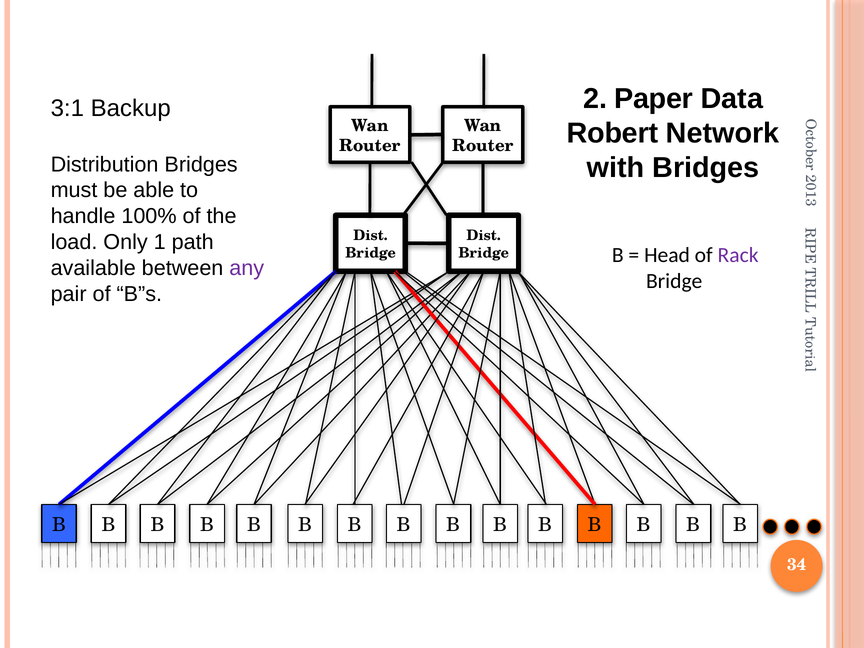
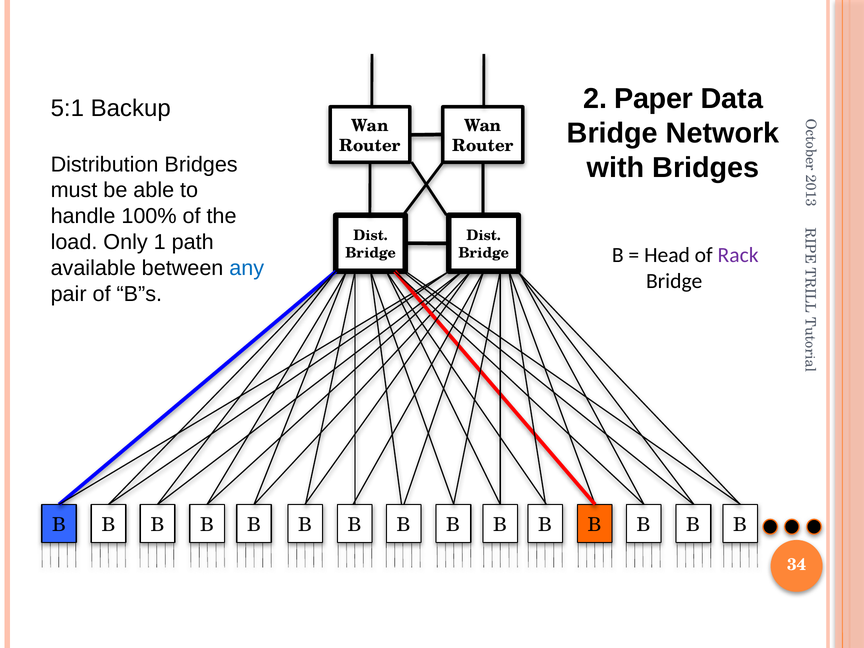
3:1: 3:1 -> 5:1
Robert at (613, 133): Robert -> Bridge
any colour: purple -> blue
